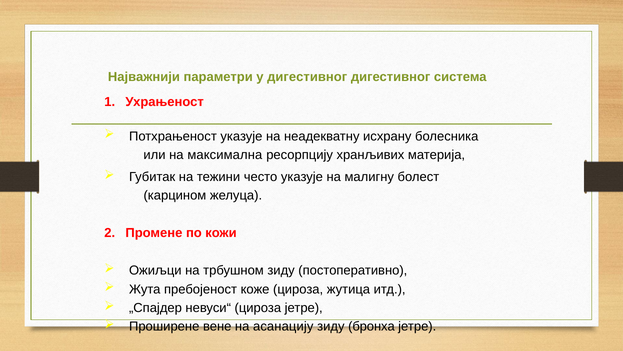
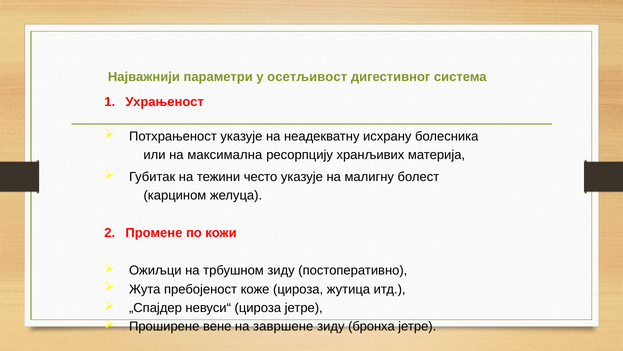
у дигестивног: дигестивног -> осетљивост
асанацију: асанацију -> завршене
